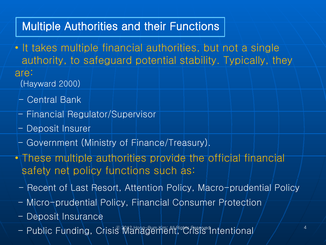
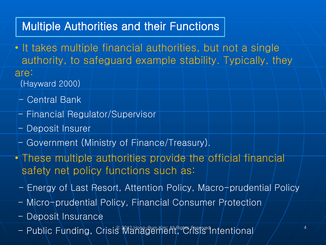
potential: potential -> example
Recent: Recent -> Energy
